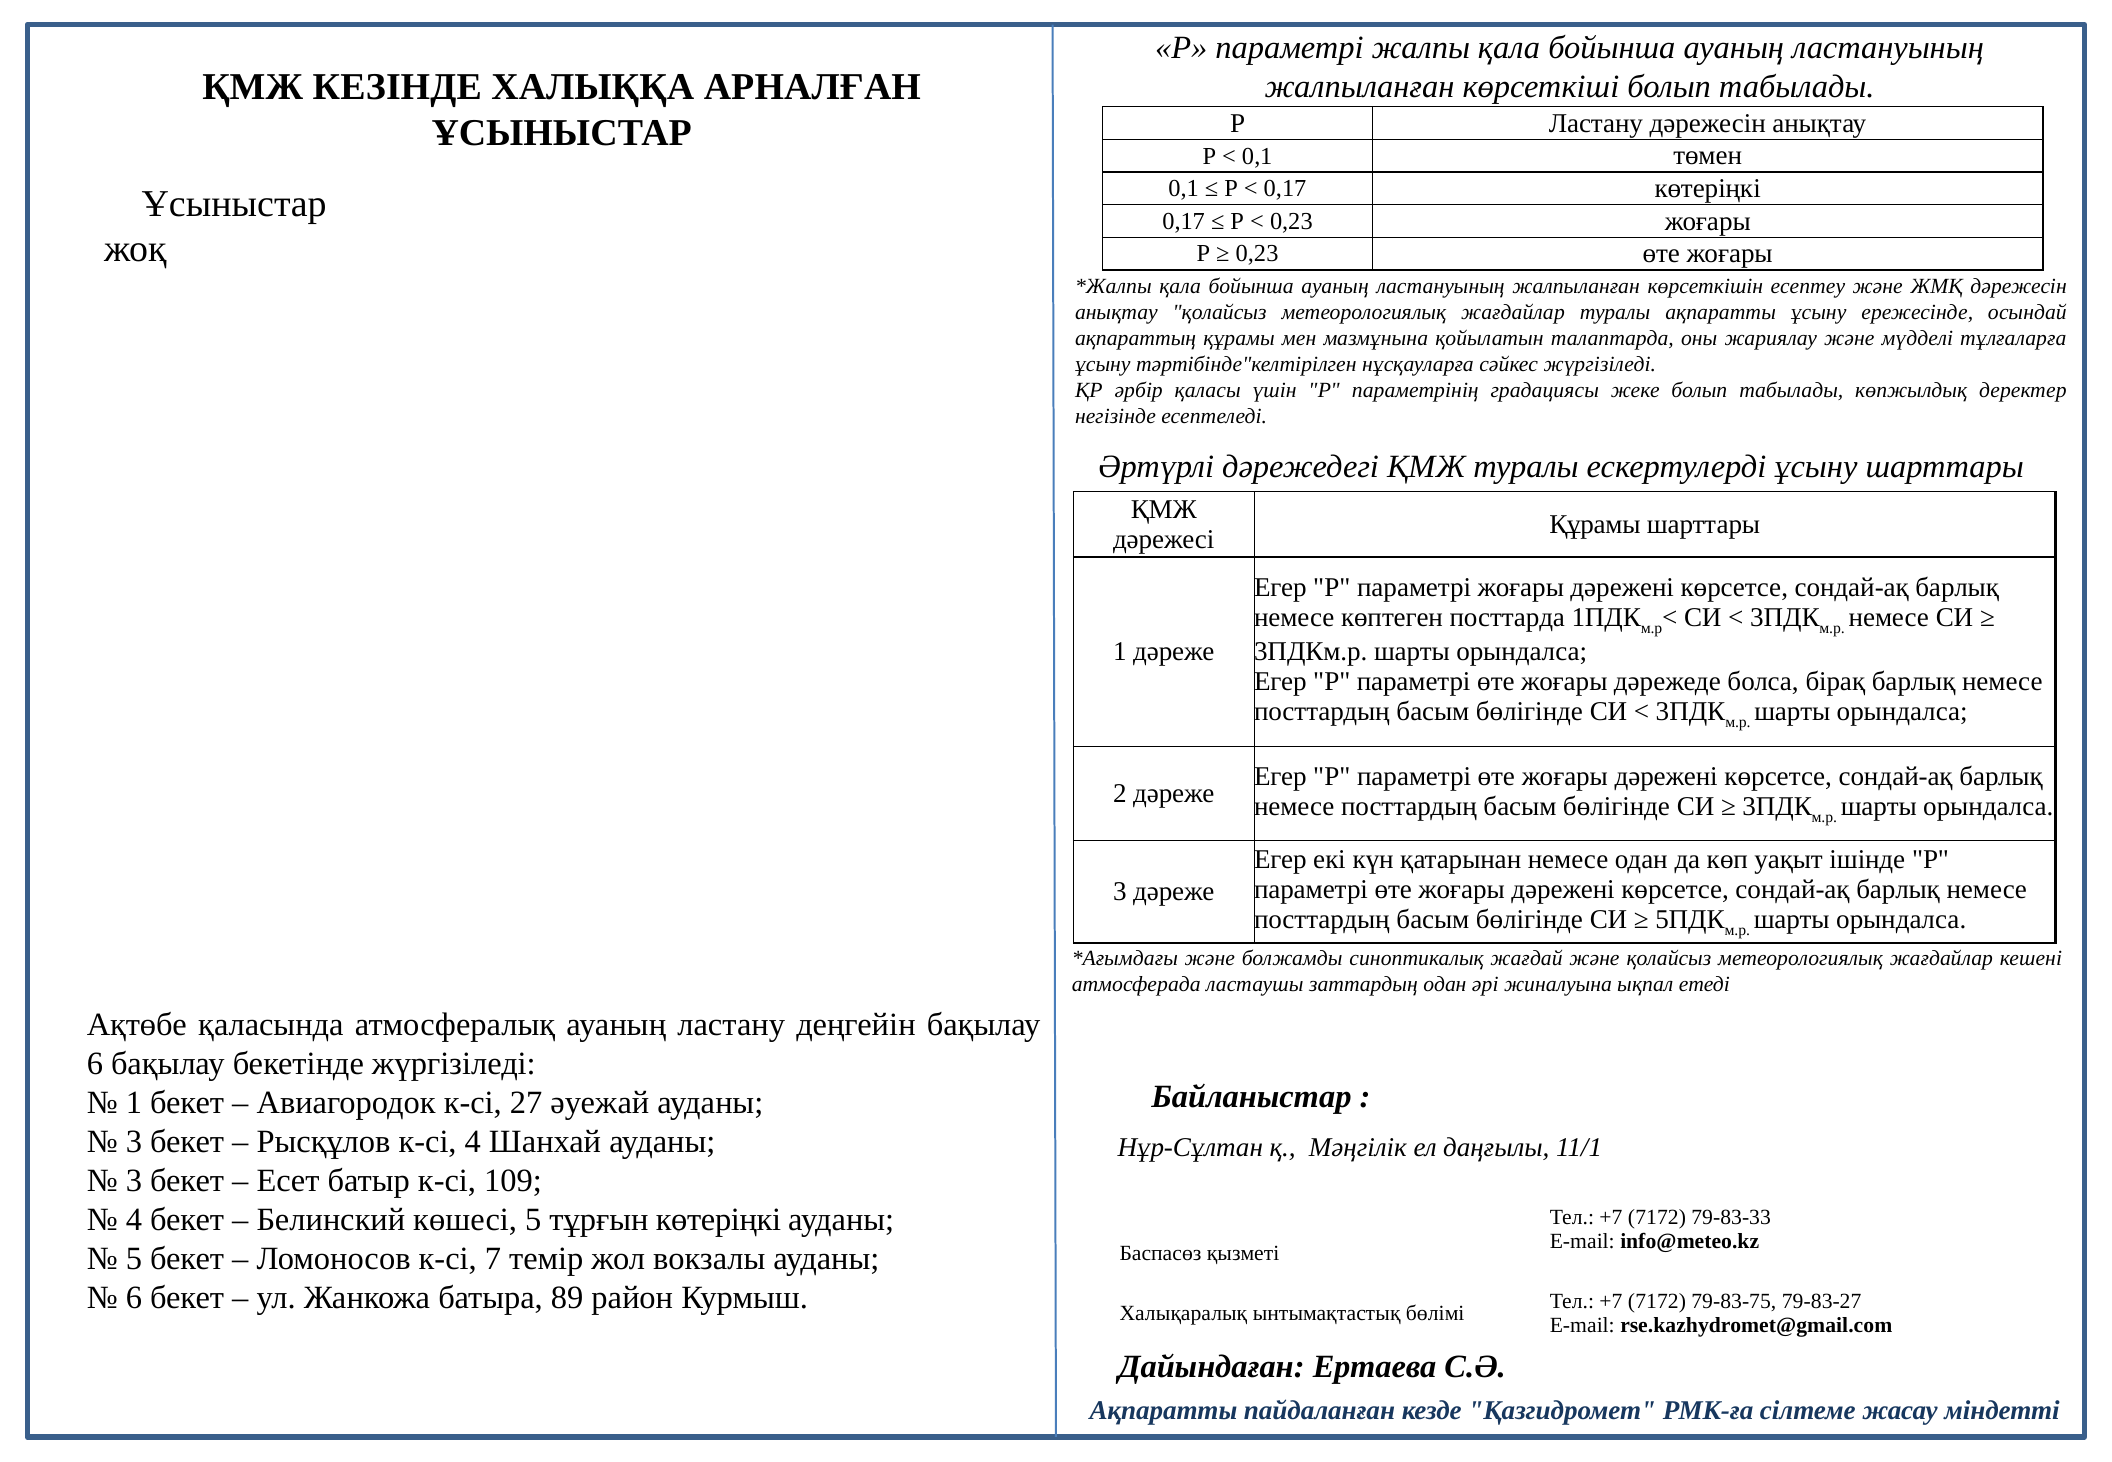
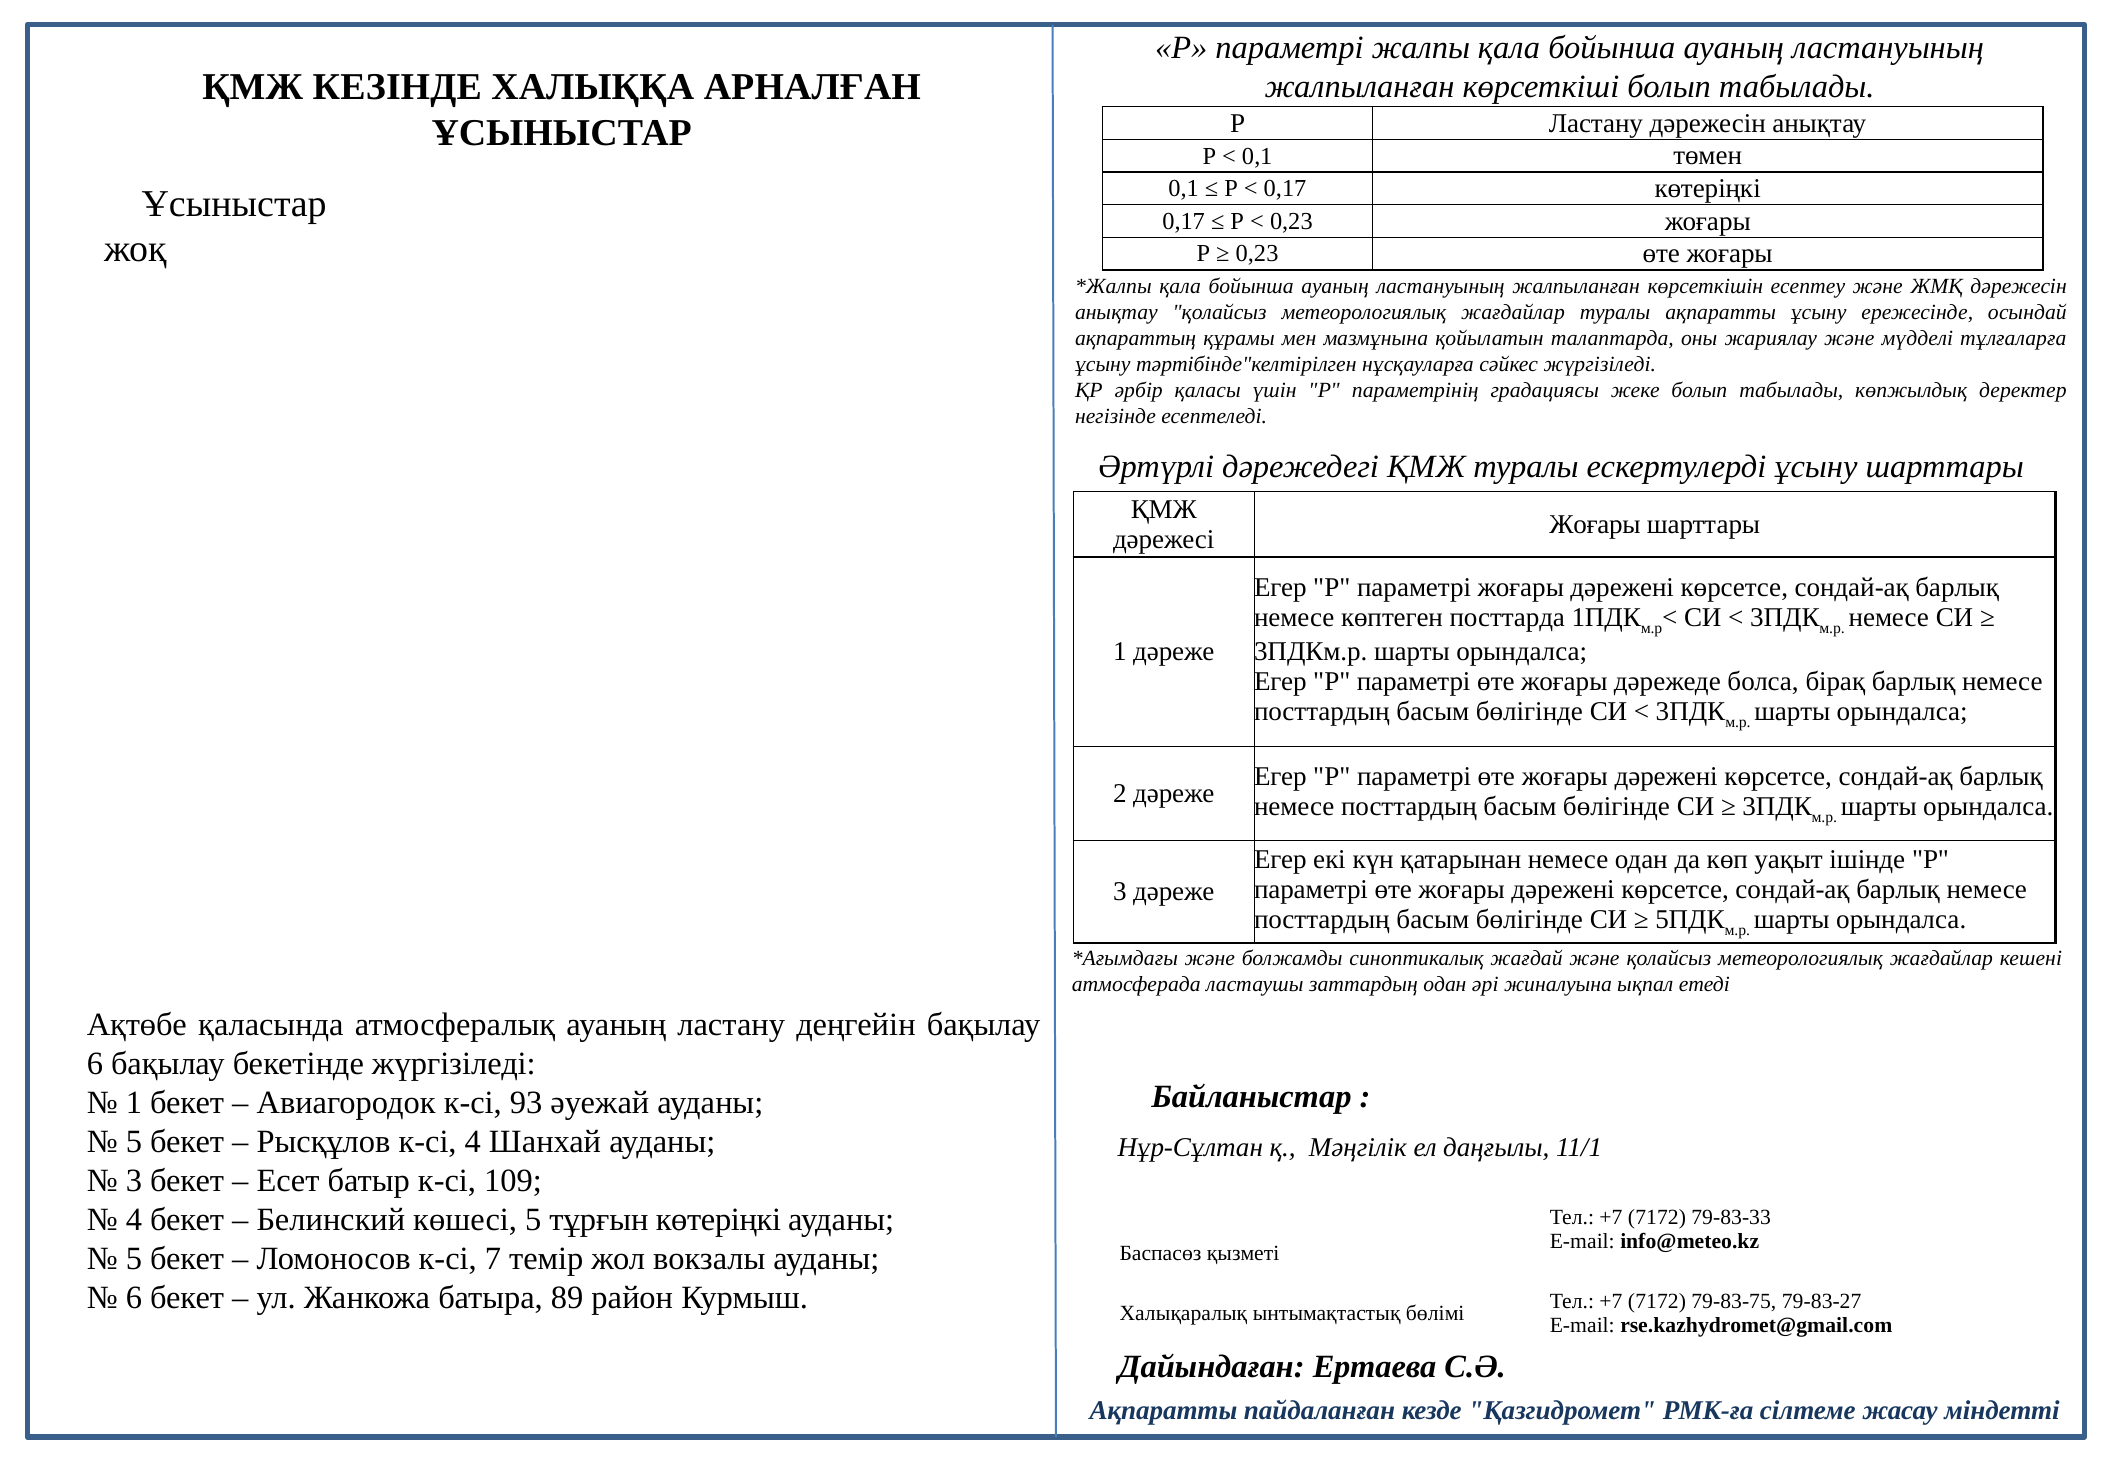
Құрамы at (1595, 525): Құрамы -> Жоғары
27: 27 -> 93
3 at (134, 1142): 3 -> 5
